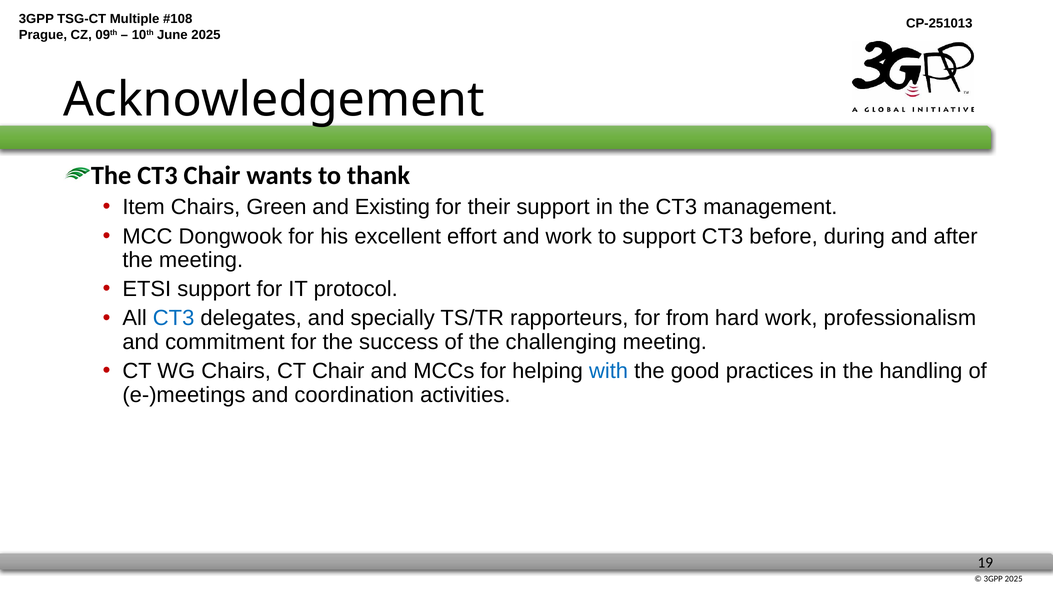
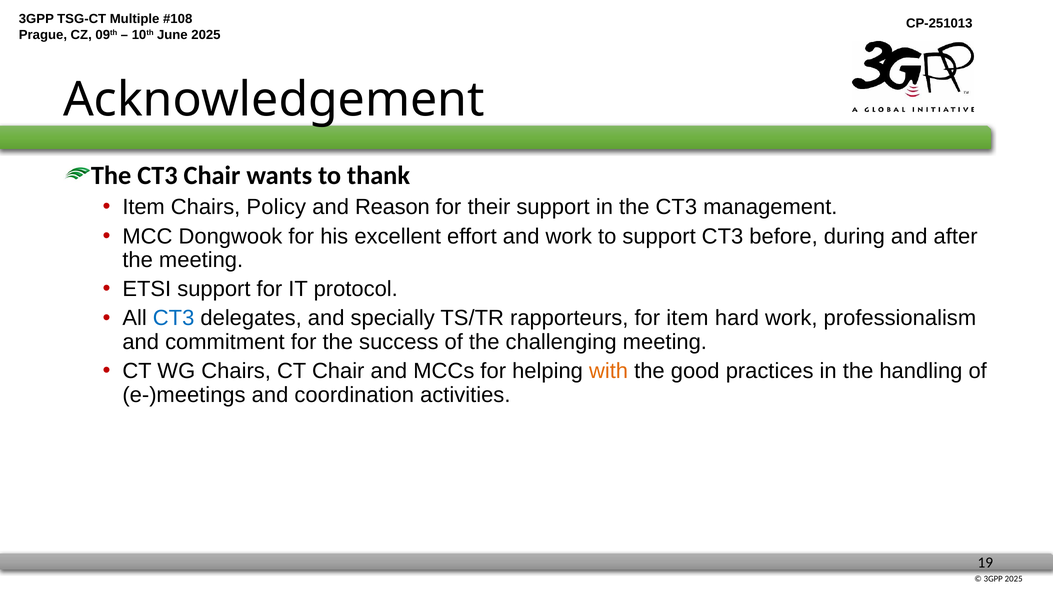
Green: Green -> Policy
Existing: Existing -> Reason
for from: from -> item
with colour: blue -> orange
